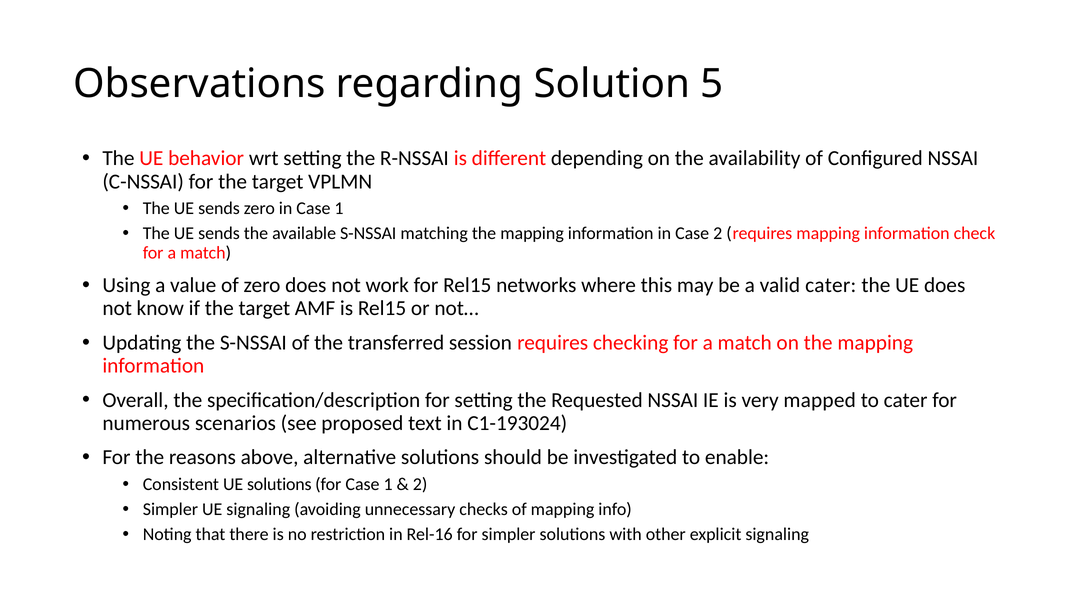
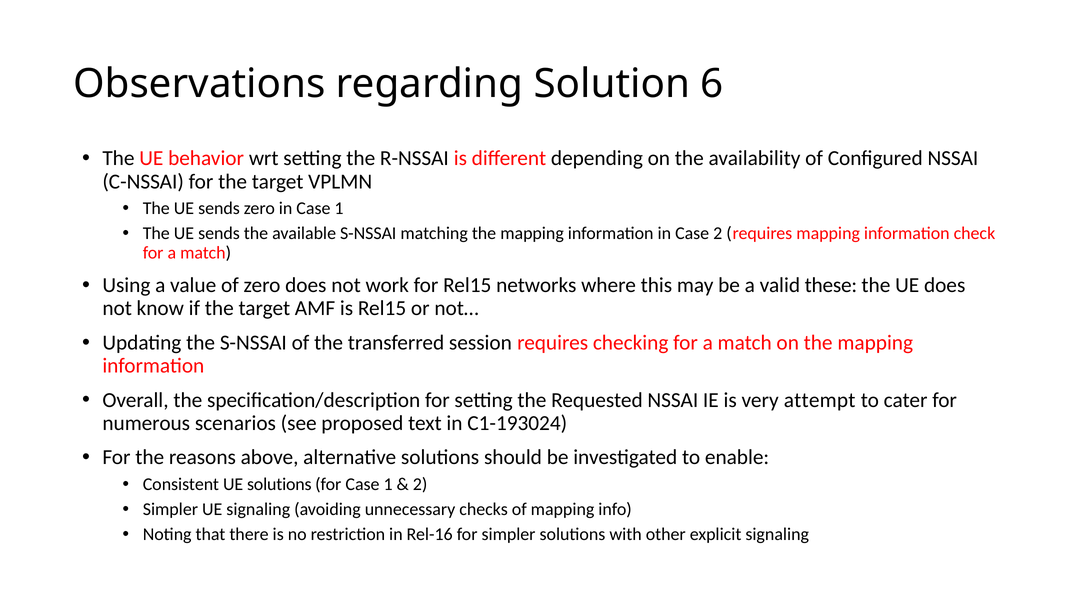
5: 5 -> 6
valid cater: cater -> these
mapped: mapped -> attempt
